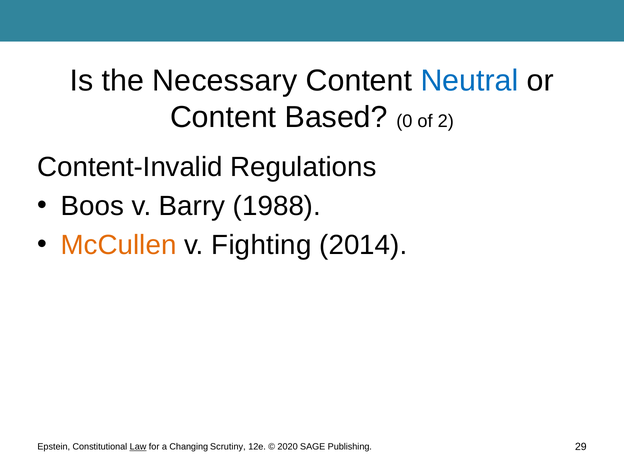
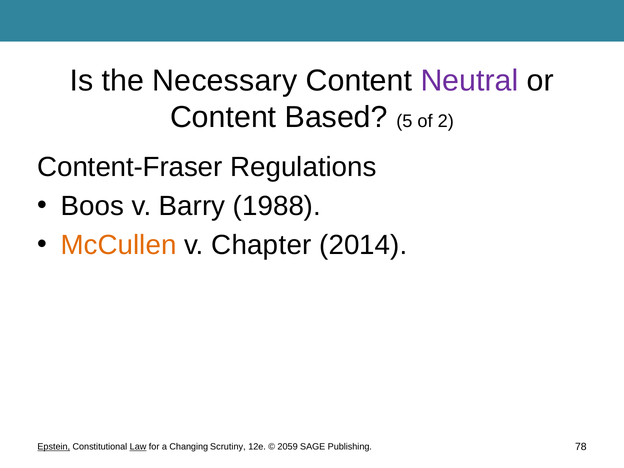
Neutral colour: blue -> purple
0: 0 -> 5
Content-Invalid: Content-Invalid -> Content-Fraser
Fighting: Fighting -> Chapter
Epstein underline: none -> present
2020: 2020 -> 2059
29: 29 -> 78
